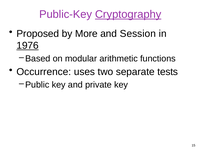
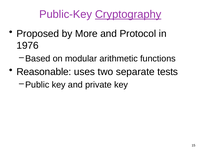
Session: Session -> Protocol
1976 underline: present -> none
Occurrence: Occurrence -> Reasonable
